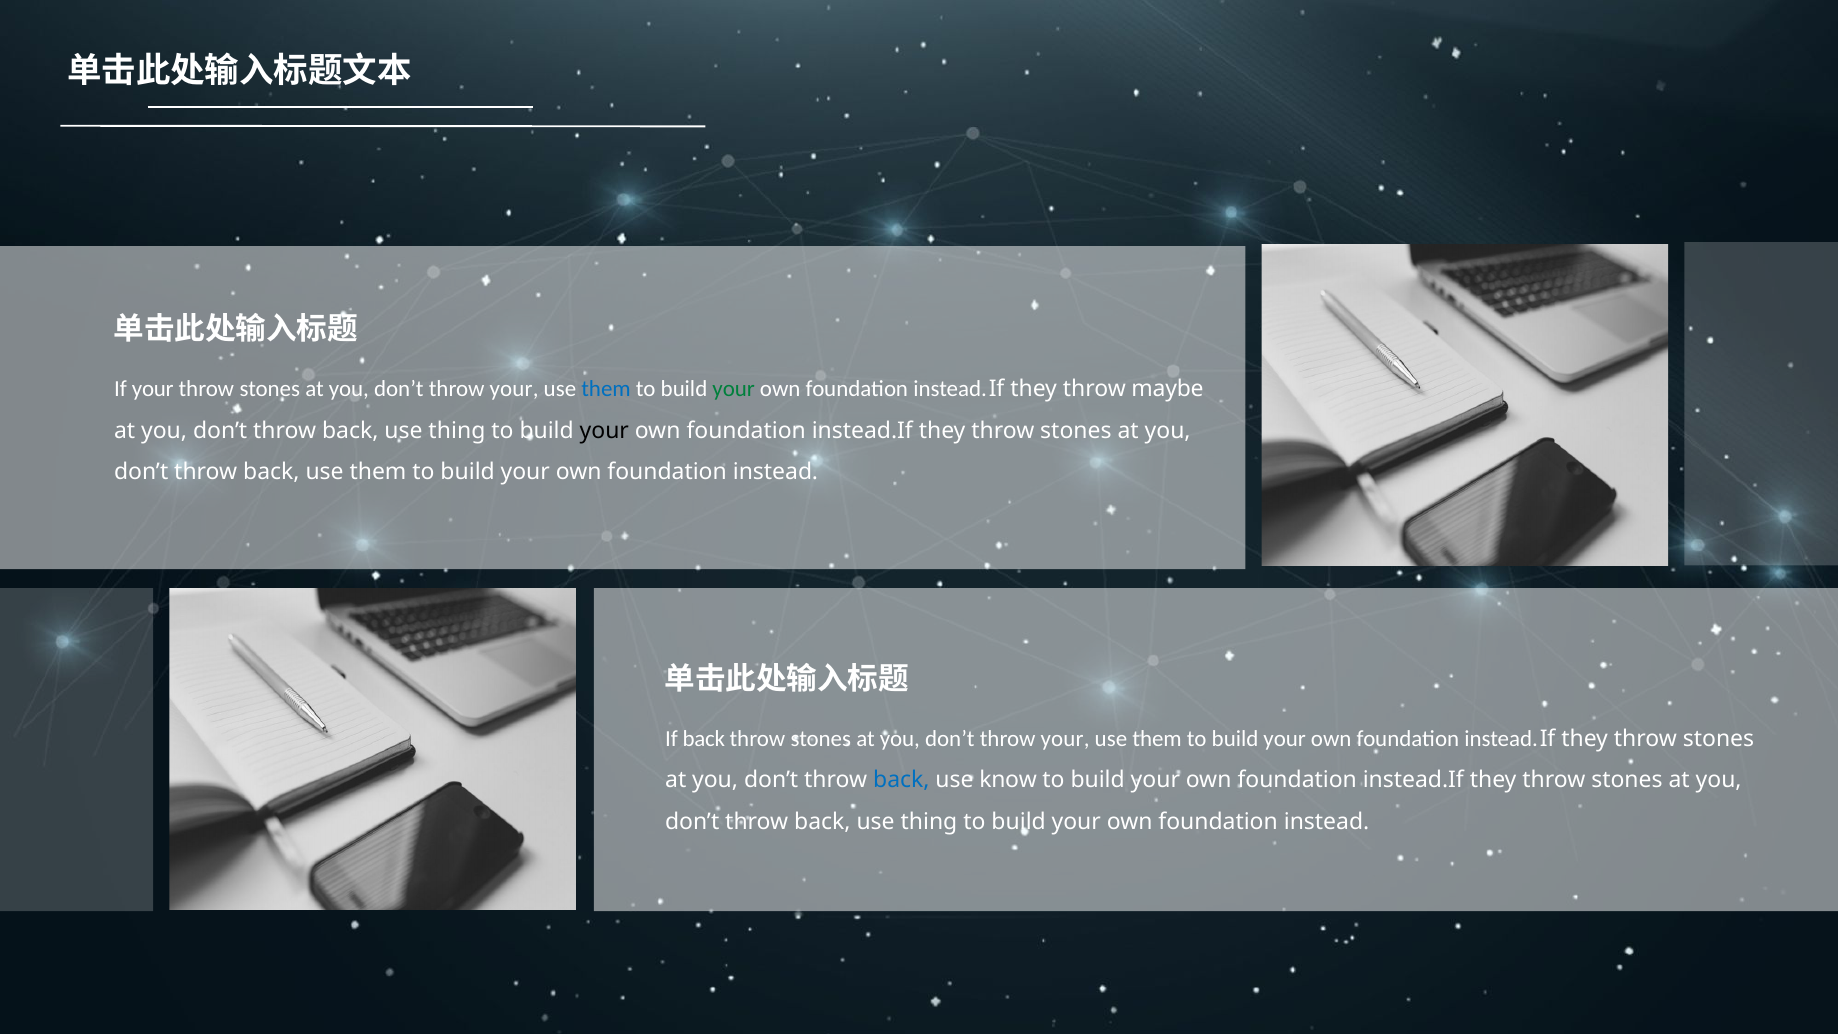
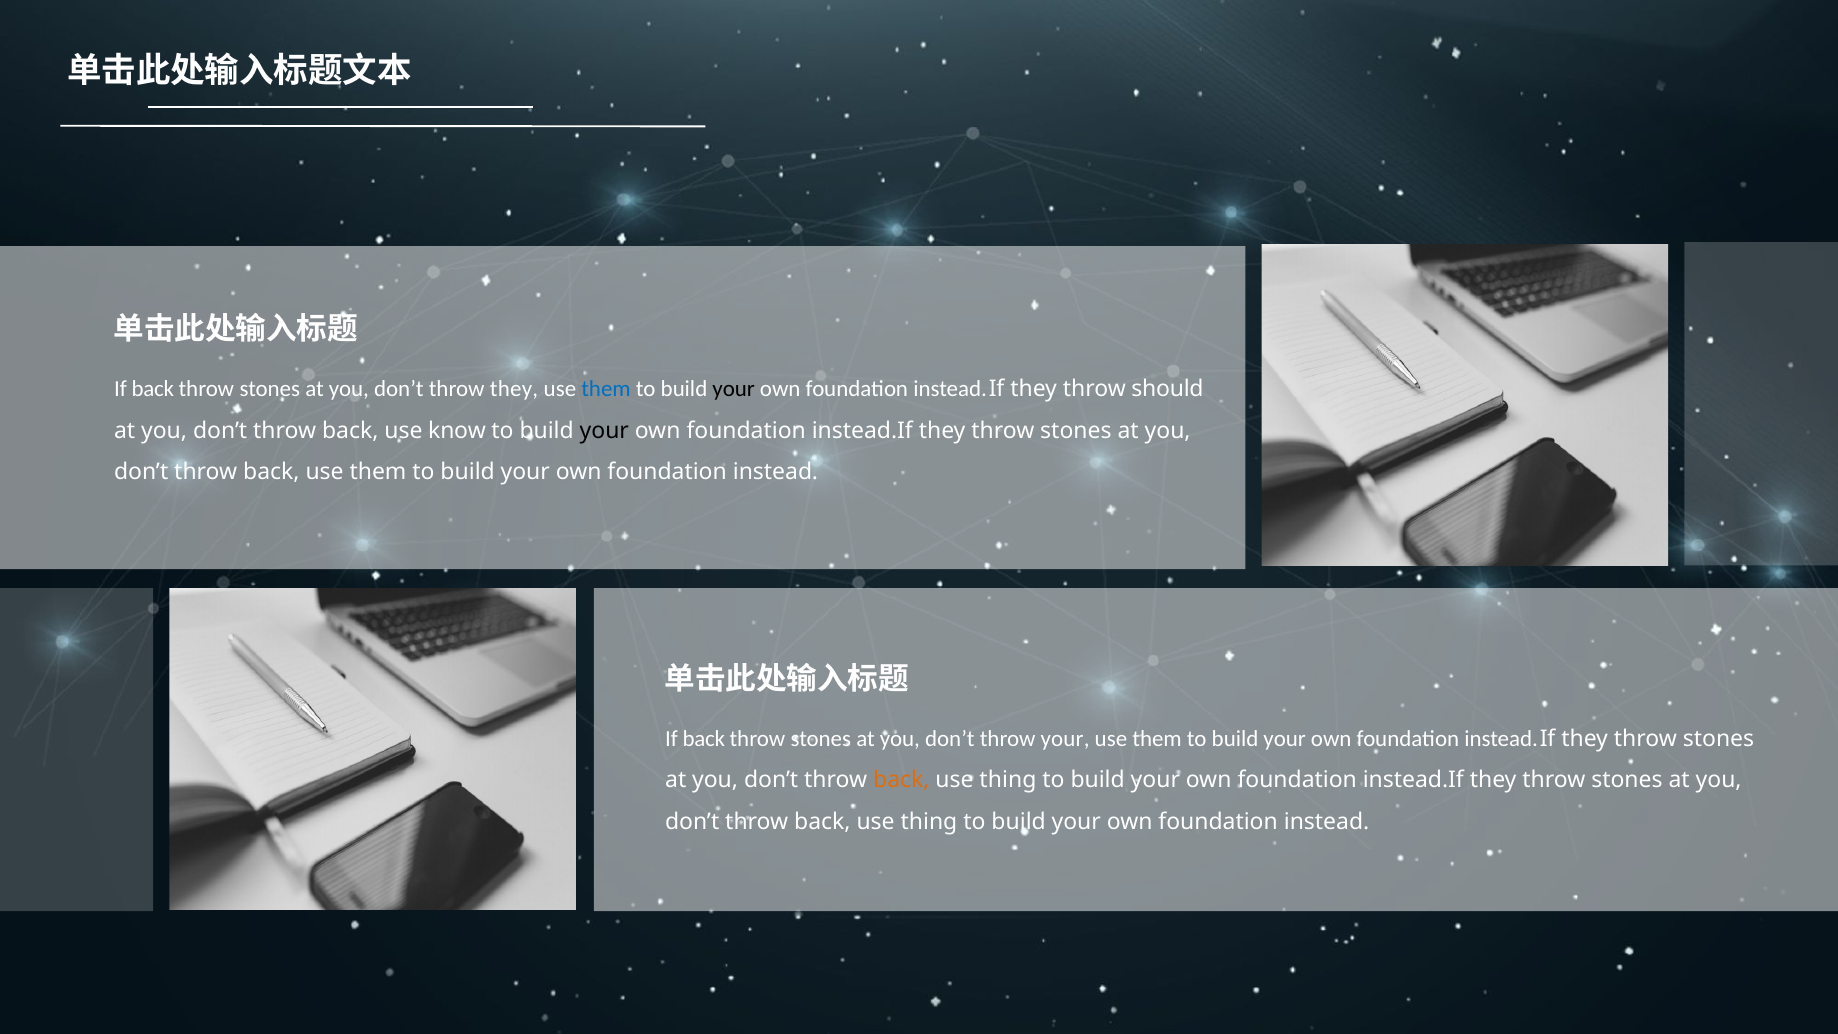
your at (153, 389): your -> back
your at (514, 389): your -> they
your at (734, 389) colour: green -> black
maybe: maybe -> should
thing at (457, 431): thing -> know
back at (901, 780) colour: blue -> orange
know at (1008, 780): know -> thing
